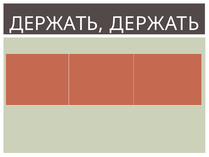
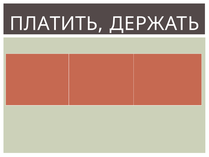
ДЕРЖАТЬ at (56, 24): ДЕРЖАТЬ -> ПЛАТИТЬ
